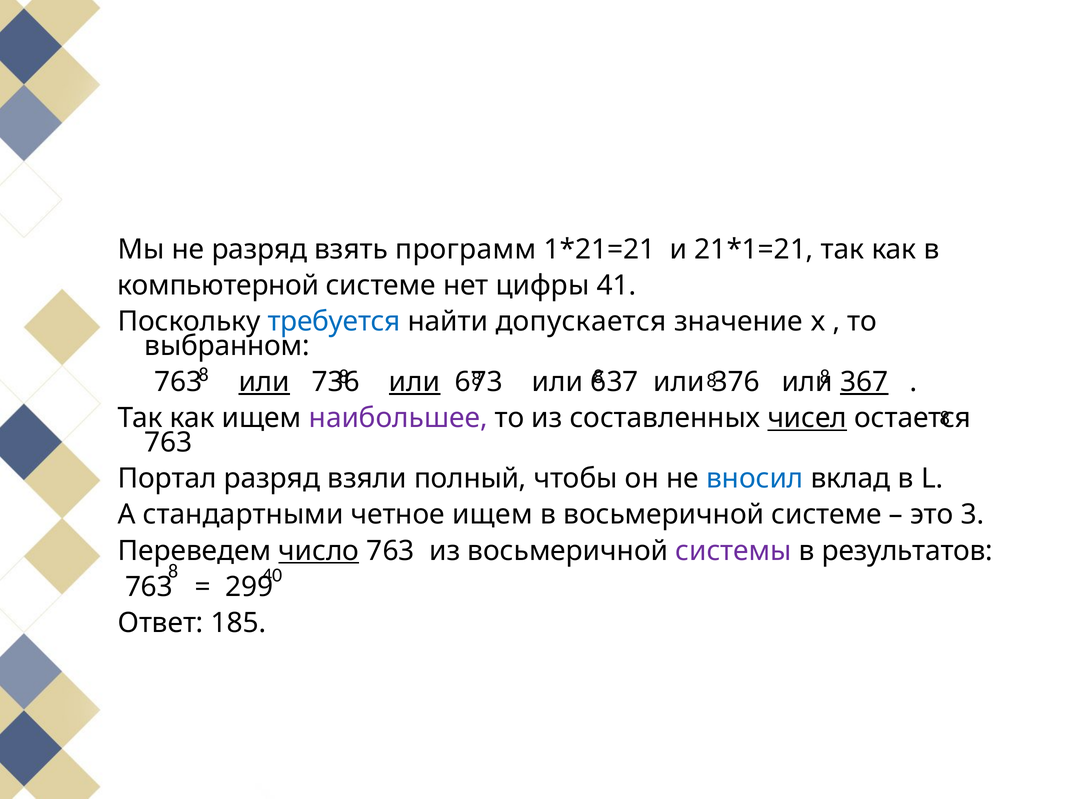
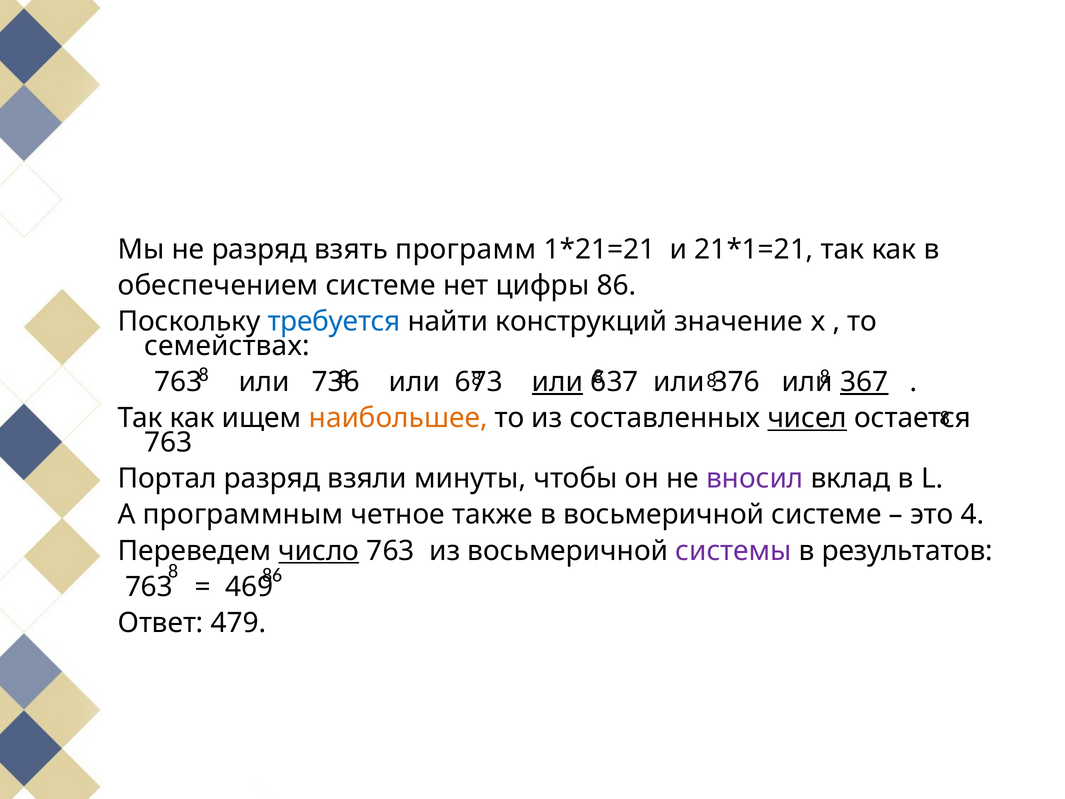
компьютерной: компьютерной -> обеспечением
цифры 41: 41 -> 86
допускается: допускается -> конструкций
выбранном: выбранном -> семействах
или at (264, 382) underline: present -> none
или at (415, 382) underline: present -> none
или at (558, 382) underline: none -> present
наибольшее colour: purple -> orange
полный: полный -> минуты
вносил colour: blue -> purple
стандартными: стандартными -> программным
четное ищем: ищем -> также
3: 3 -> 4
40 at (272, 575): 40 -> 86
299: 299 -> 469
185: 185 -> 479
